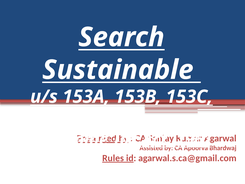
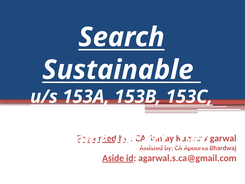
Rules: Rules -> Aside
